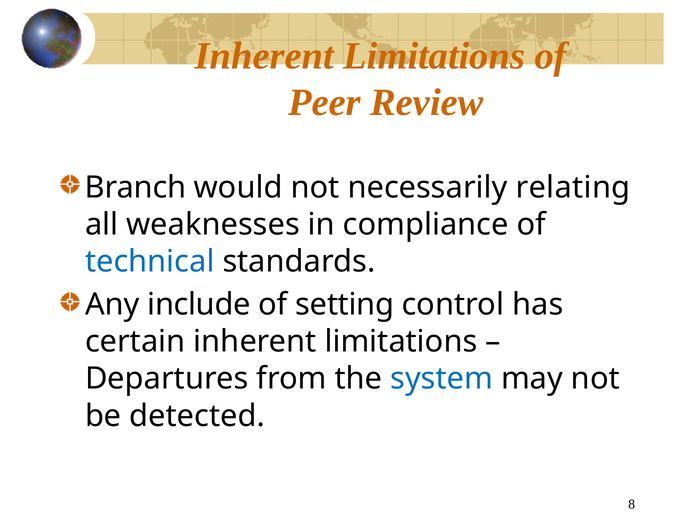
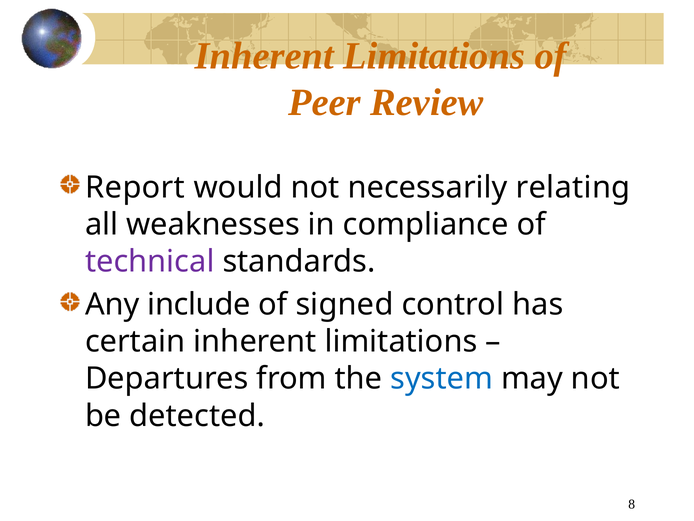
Branch: Branch -> Report
technical colour: blue -> purple
setting: setting -> signed
